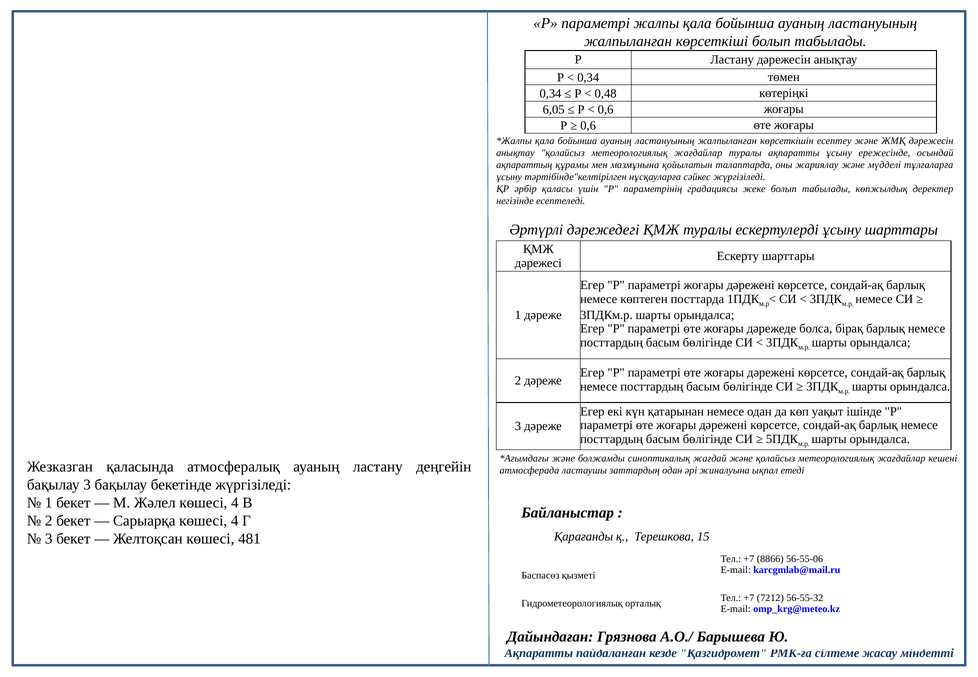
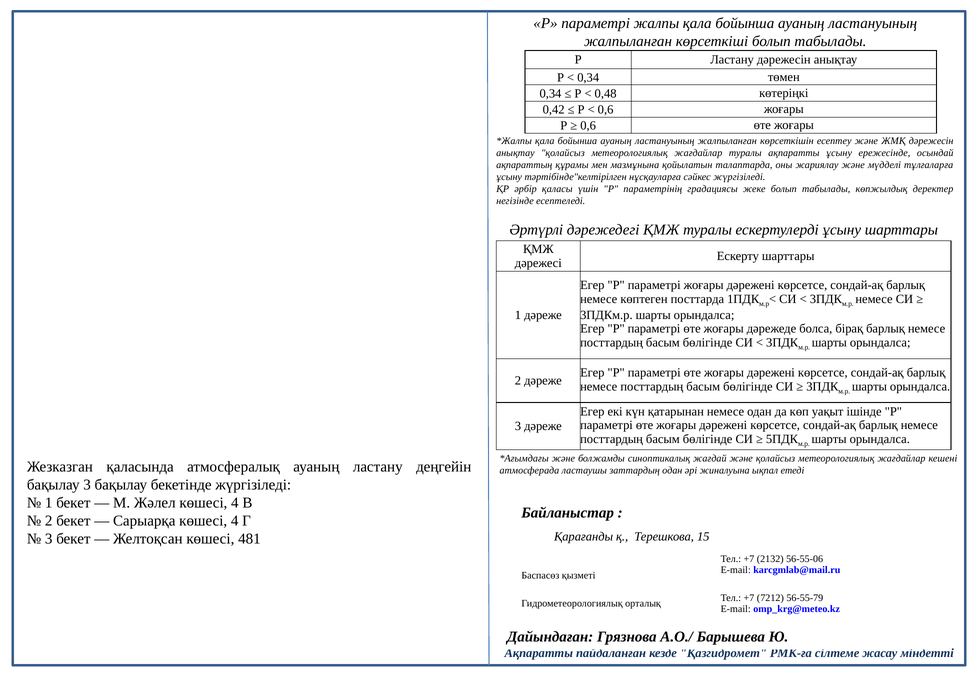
6,05: 6,05 -> 0,42
8866: 8866 -> 2132
56-55-32: 56-55-32 -> 56-55-79
